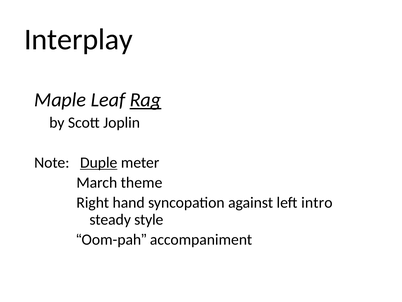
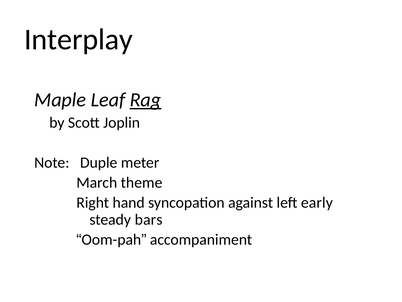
Duple underline: present -> none
intro: intro -> early
style: style -> bars
